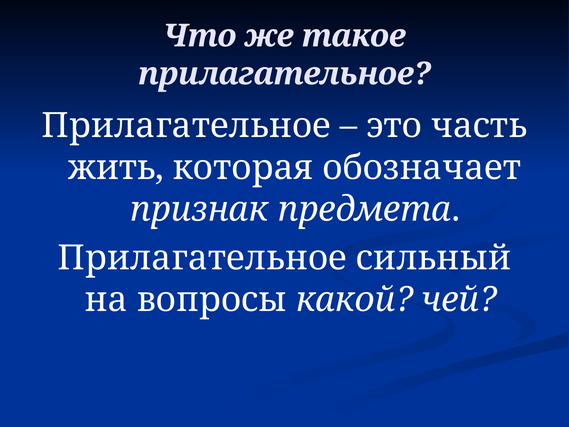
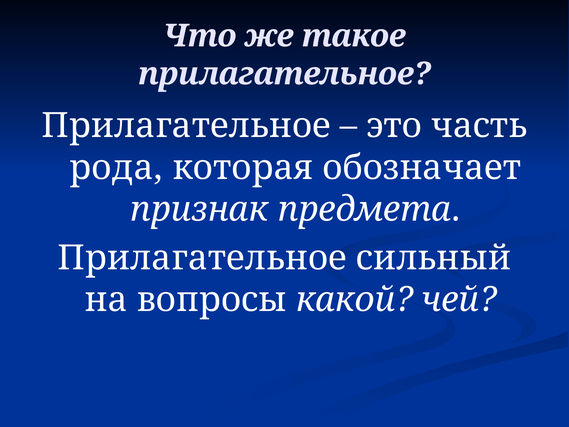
жить: жить -> рода
